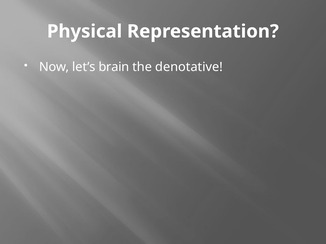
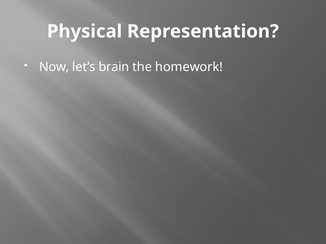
denotative: denotative -> homework
